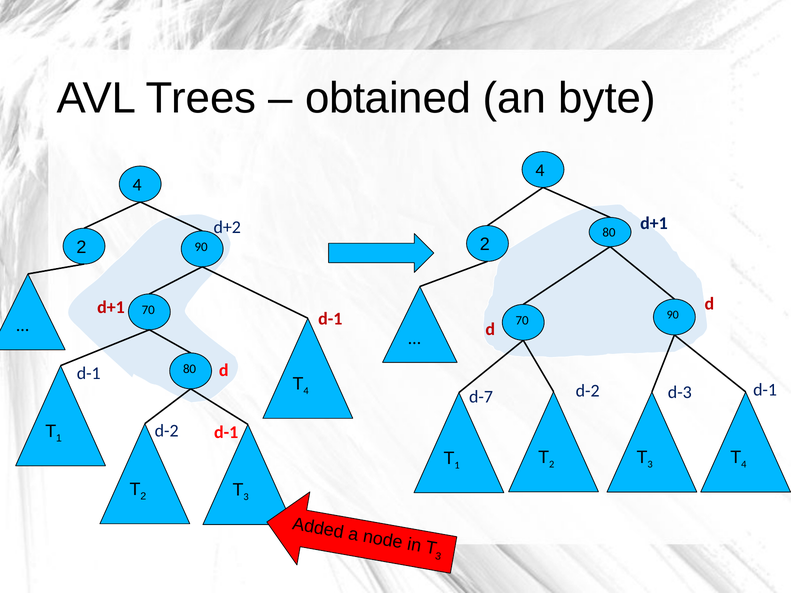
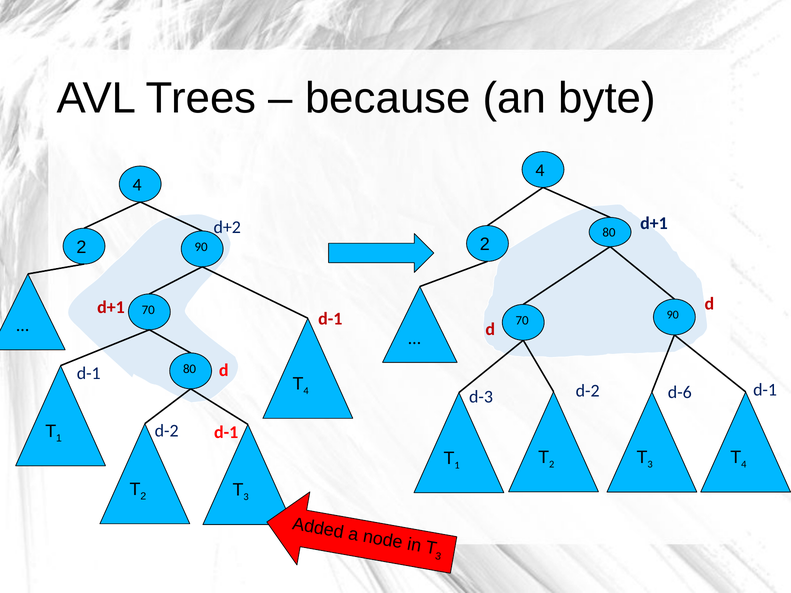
obtained: obtained -> because
d-3: d-3 -> d-6
d-7: d-7 -> d-3
